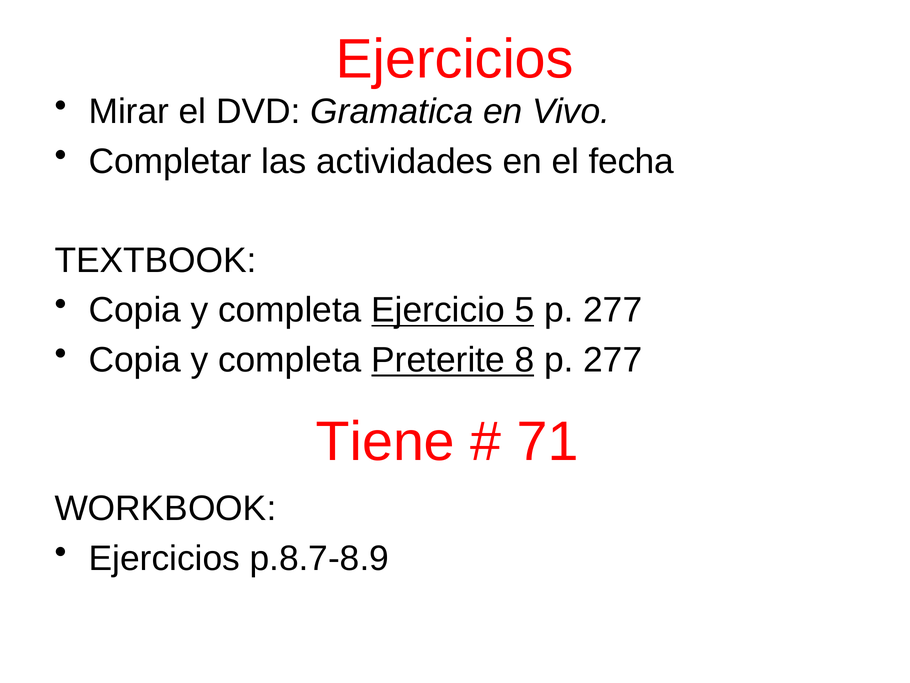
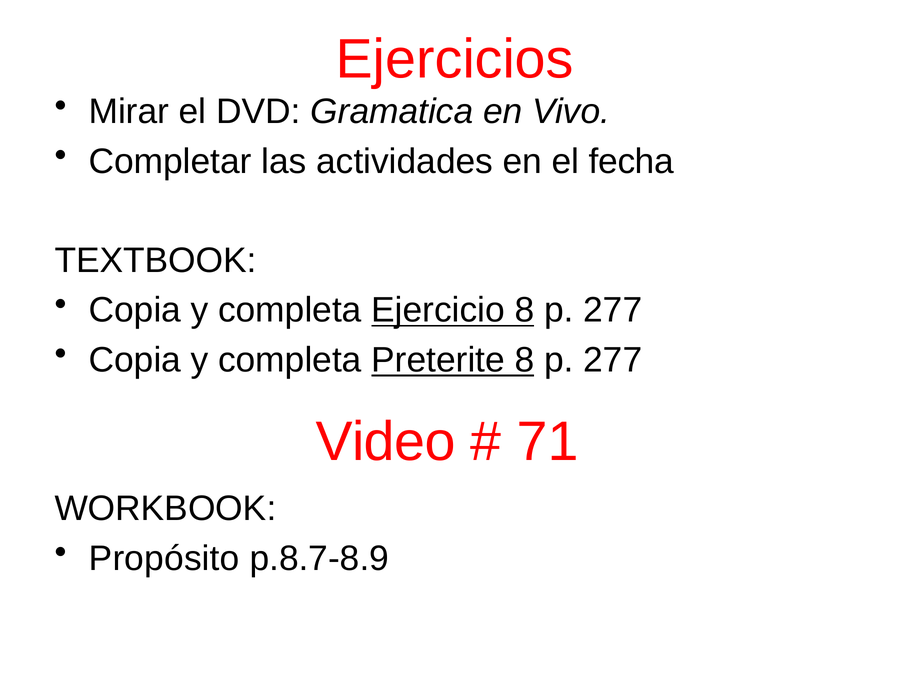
Ejercicio 5: 5 -> 8
Tiene: Tiene -> Video
Ejercicios at (164, 558): Ejercicios -> Propósito
